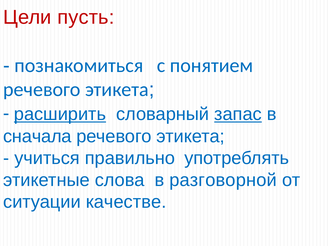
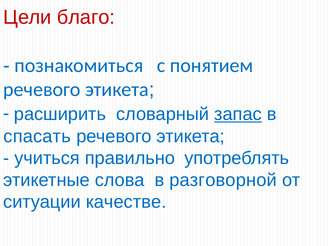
пусть: пусть -> благо
расширить underline: present -> none
сначала: сначала -> спасать
